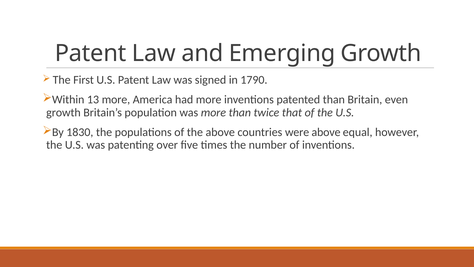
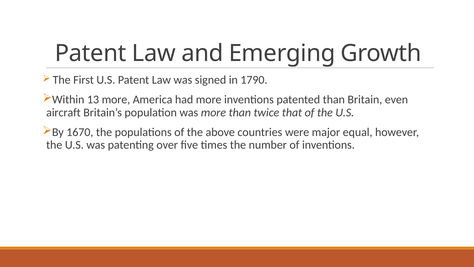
growth at (63, 112): growth -> aircraft
1830: 1830 -> 1670
were above: above -> major
